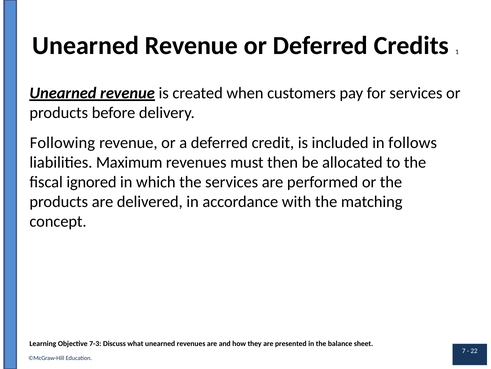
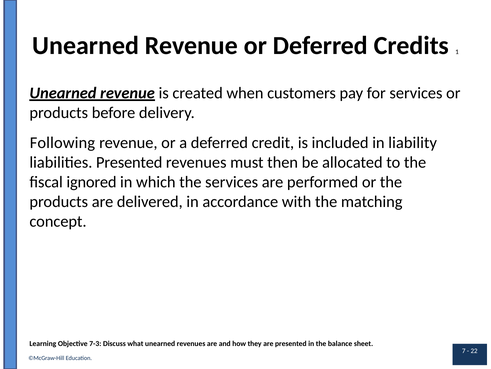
follows: follows -> liability
liabilities Maximum: Maximum -> Presented
